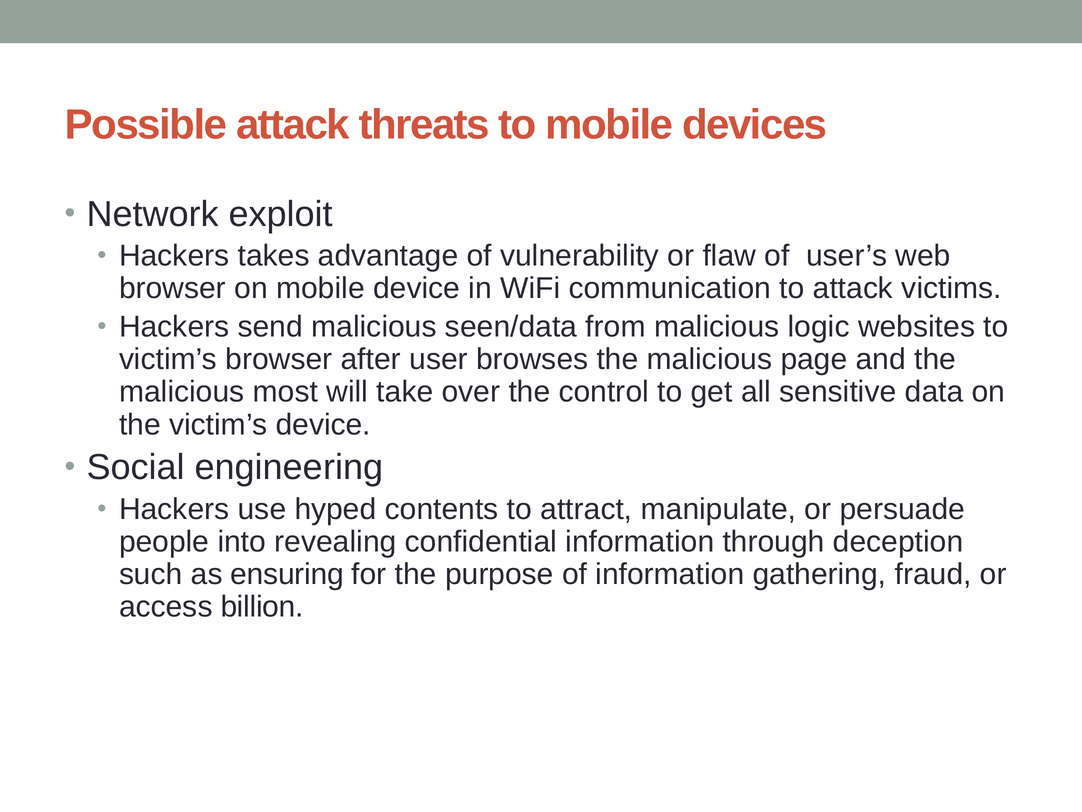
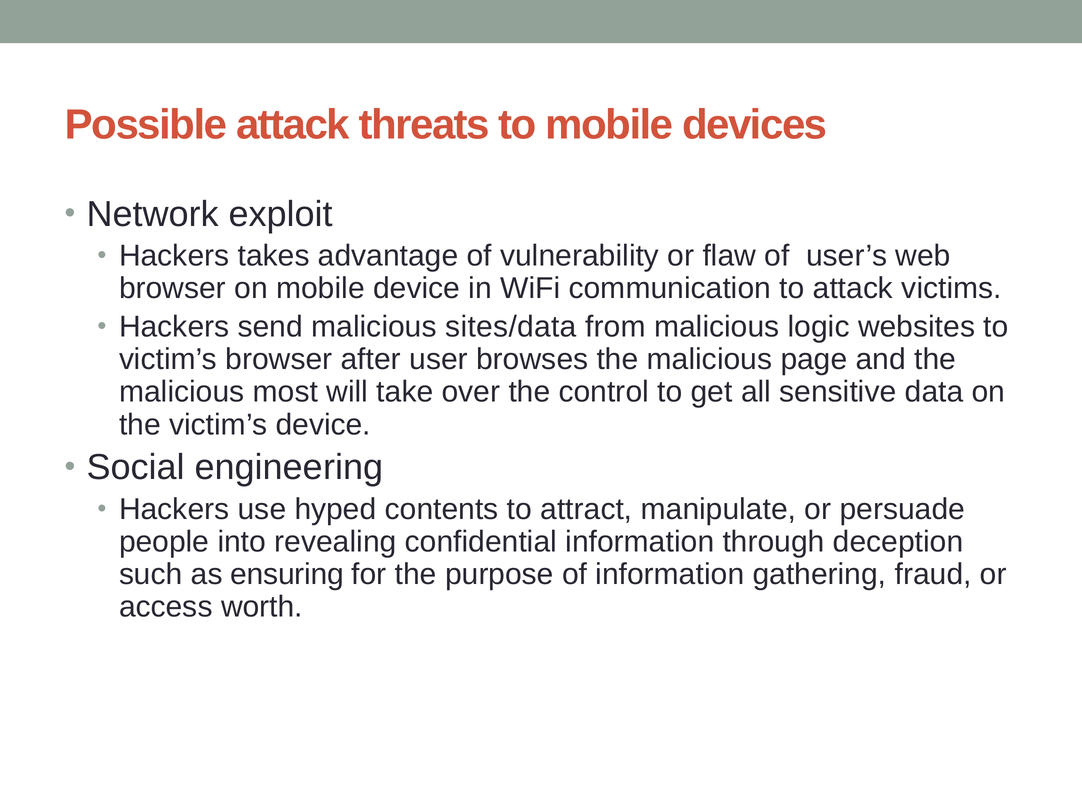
seen/data: seen/data -> sites/data
billion: billion -> worth
